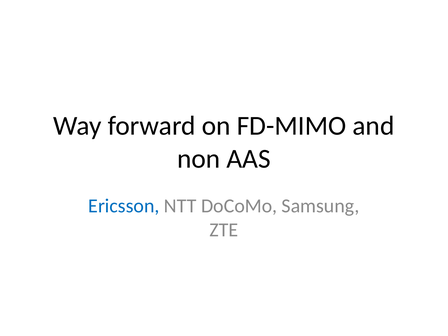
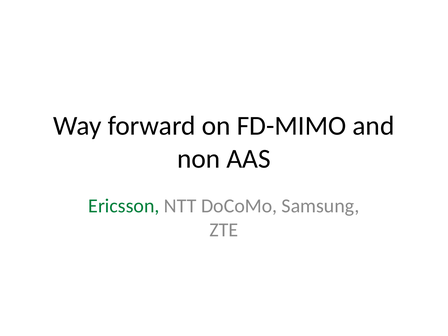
Ericsson colour: blue -> green
